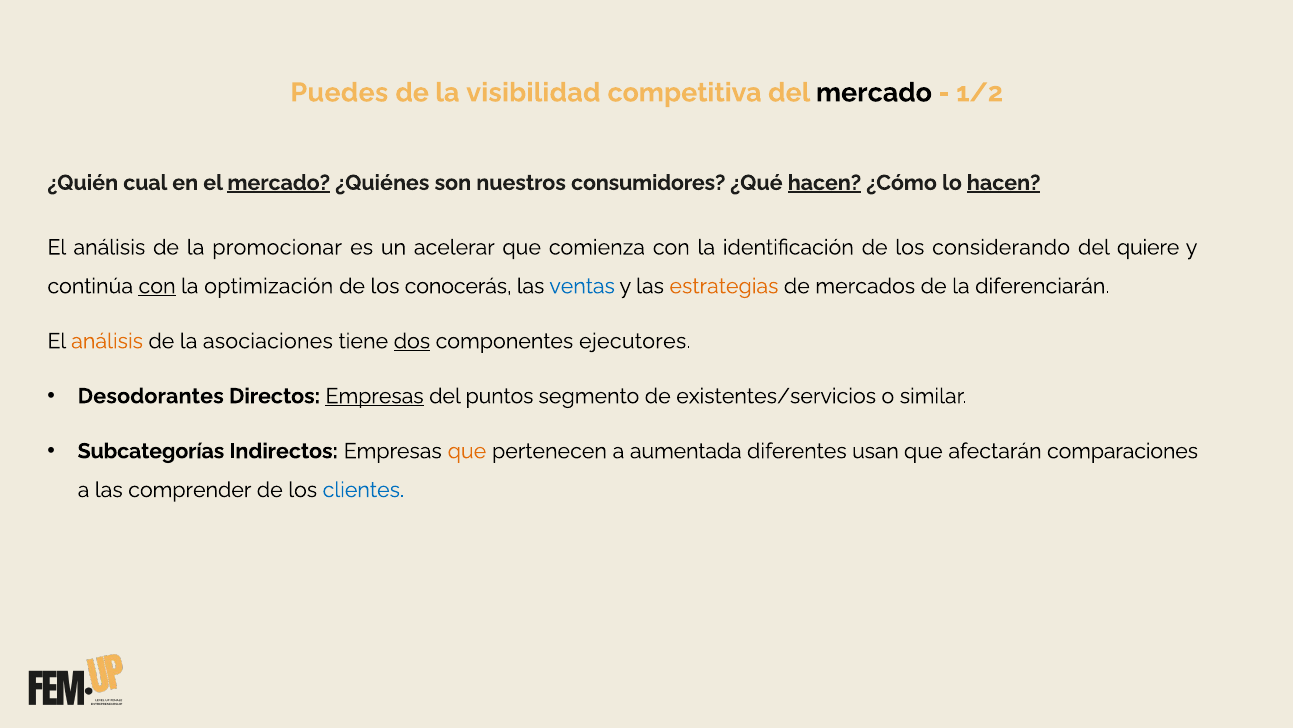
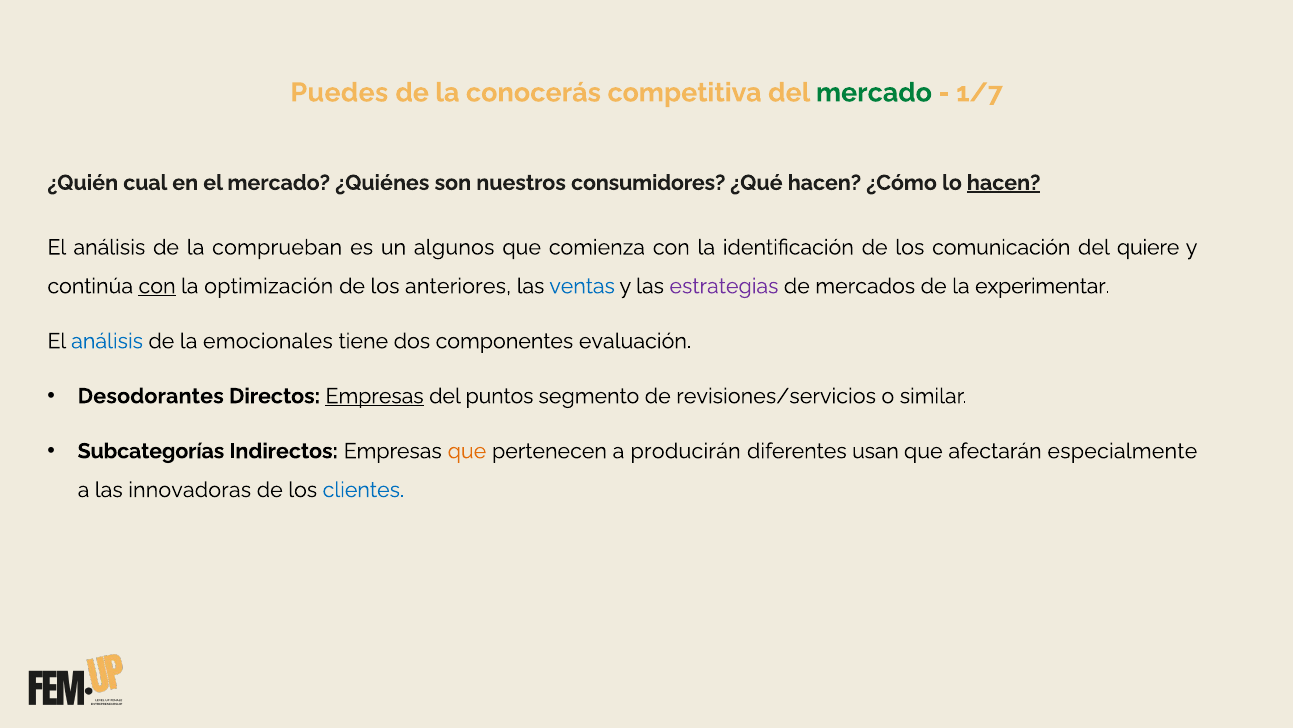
visibilidad: visibilidad -> conocerás
mercado at (874, 93) colour: black -> green
1/2: 1/2 -> 1/7
mercado at (279, 183) underline: present -> none
hacen at (824, 183) underline: present -> none
promocionar: promocionar -> comprueban
acelerar: acelerar -> algunos
considerando: considerando -> comunicación
conocerás: conocerás -> anteriores
estrategias colour: orange -> purple
diferenciarán: diferenciarán -> experimentar
análisis at (107, 341) colour: orange -> blue
asociaciones: asociaciones -> emocionales
dos underline: present -> none
ejecutores: ejecutores -> evaluación
existentes/servicios: existentes/servicios -> revisiones/servicios
aumentada: aumentada -> producirán
comparaciones: comparaciones -> especialmente
comprender: comprender -> innovadoras
